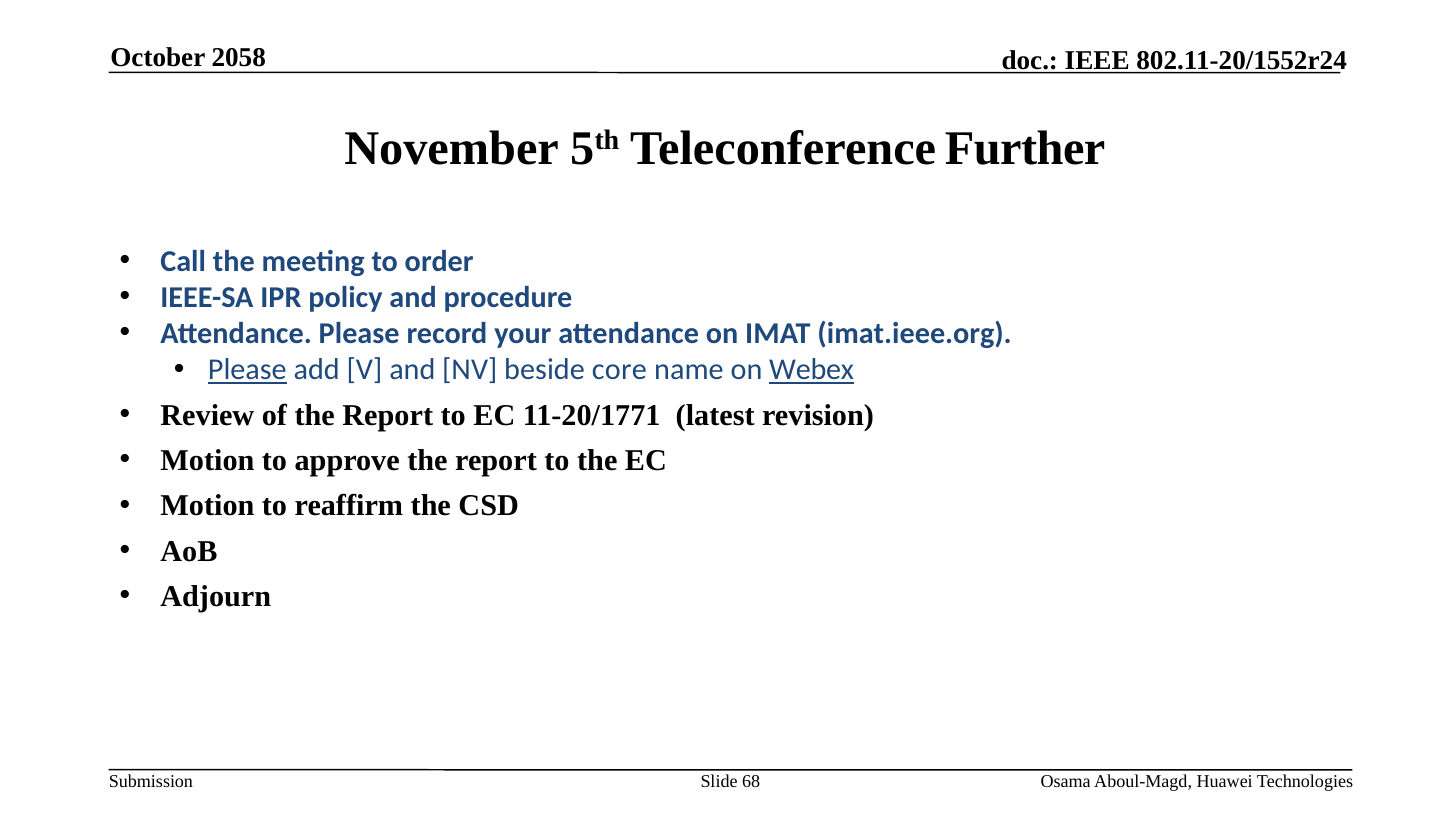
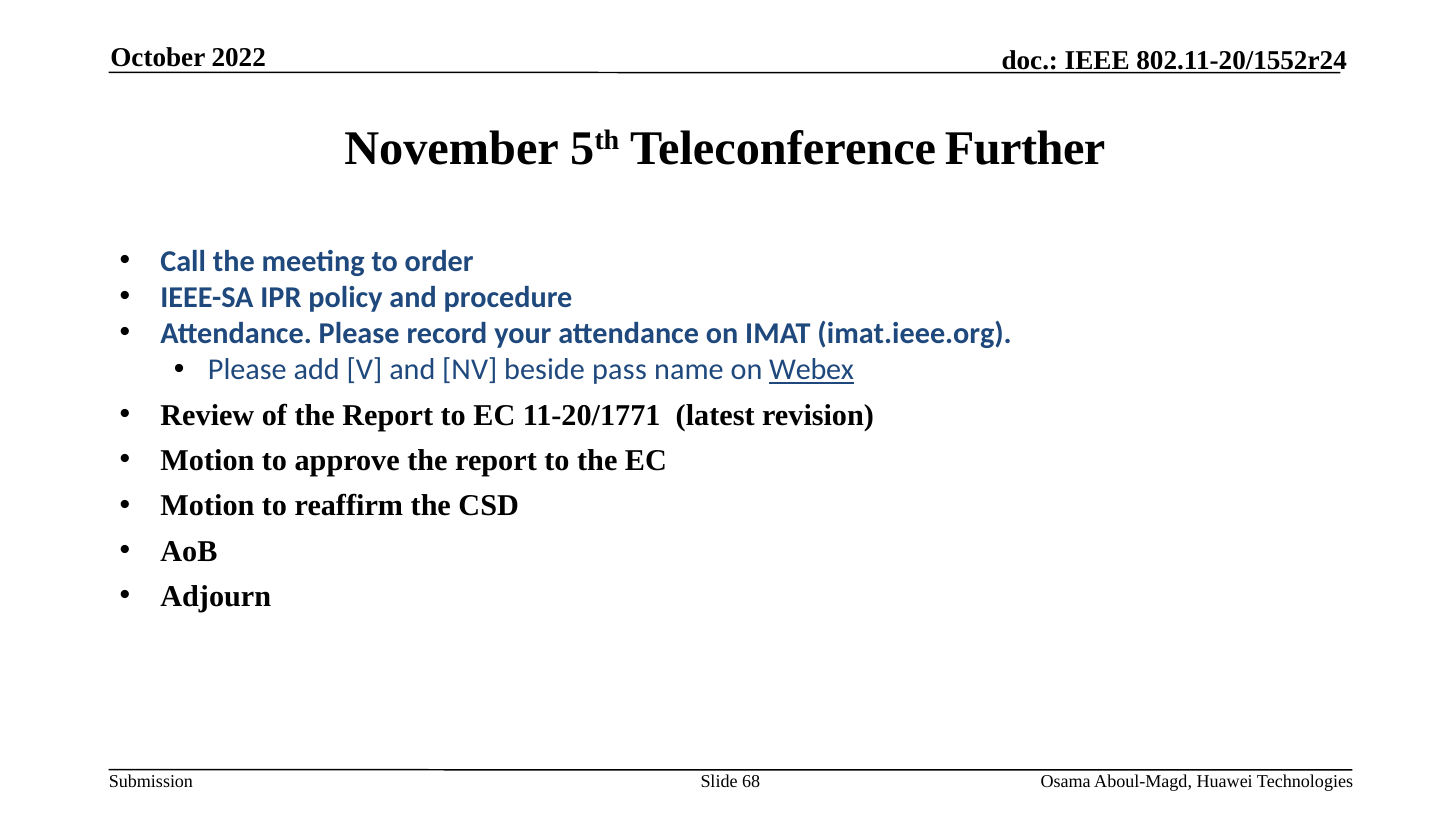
2058: 2058 -> 2022
Please at (247, 370) underline: present -> none
core: core -> pass
